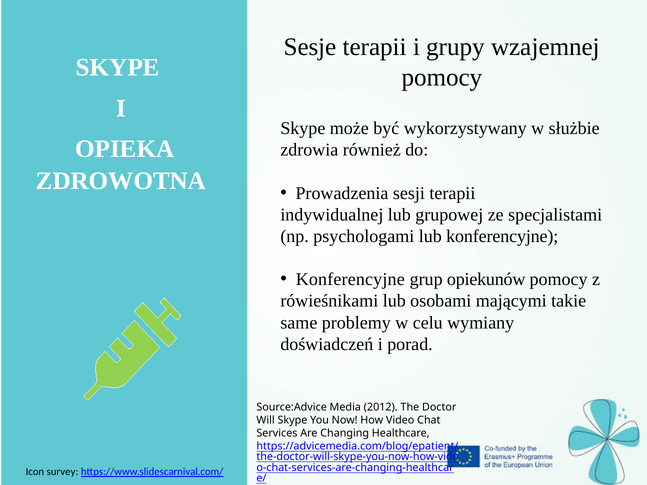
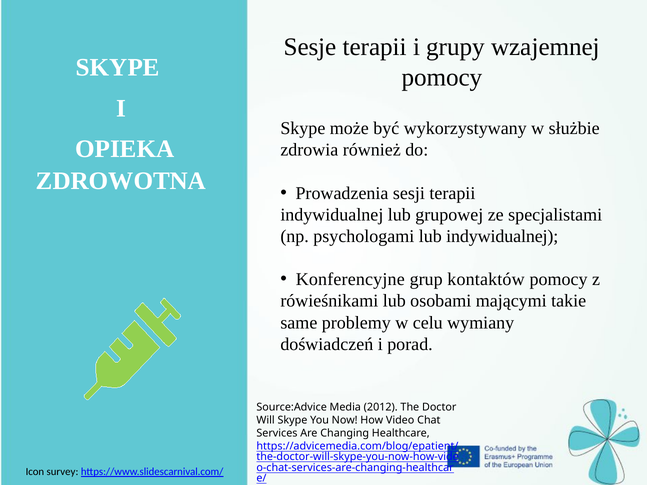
lub konferencyjne: konferencyjne -> indywidualnej
opiekunów: opiekunów -> kontaktów
